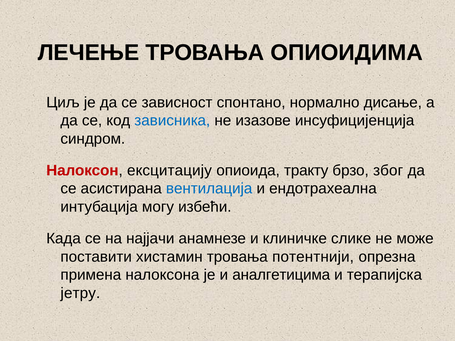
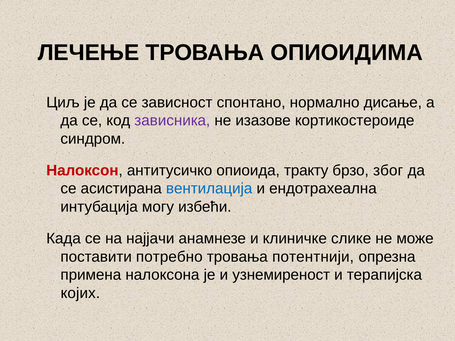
зависника colour: blue -> purple
инсуфицијенција: инсуфицијенција -> кортикостероиде
ексцитацију: ексцитацију -> антитусичко
хистамин: хистамин -> потребно
аналгетицима: аналгетицима -> узнемиреност
јетру: јетру -> којих
